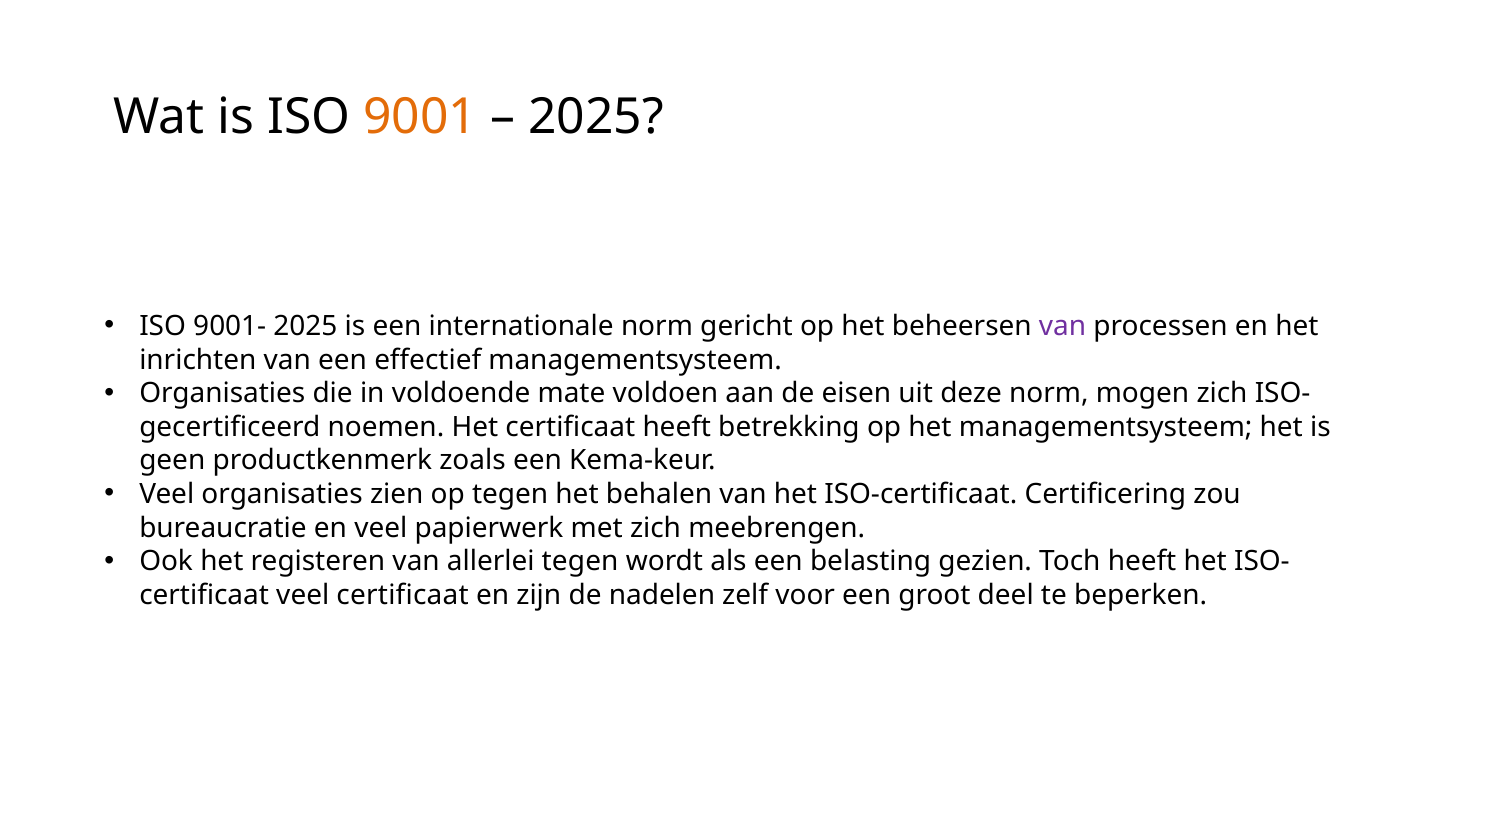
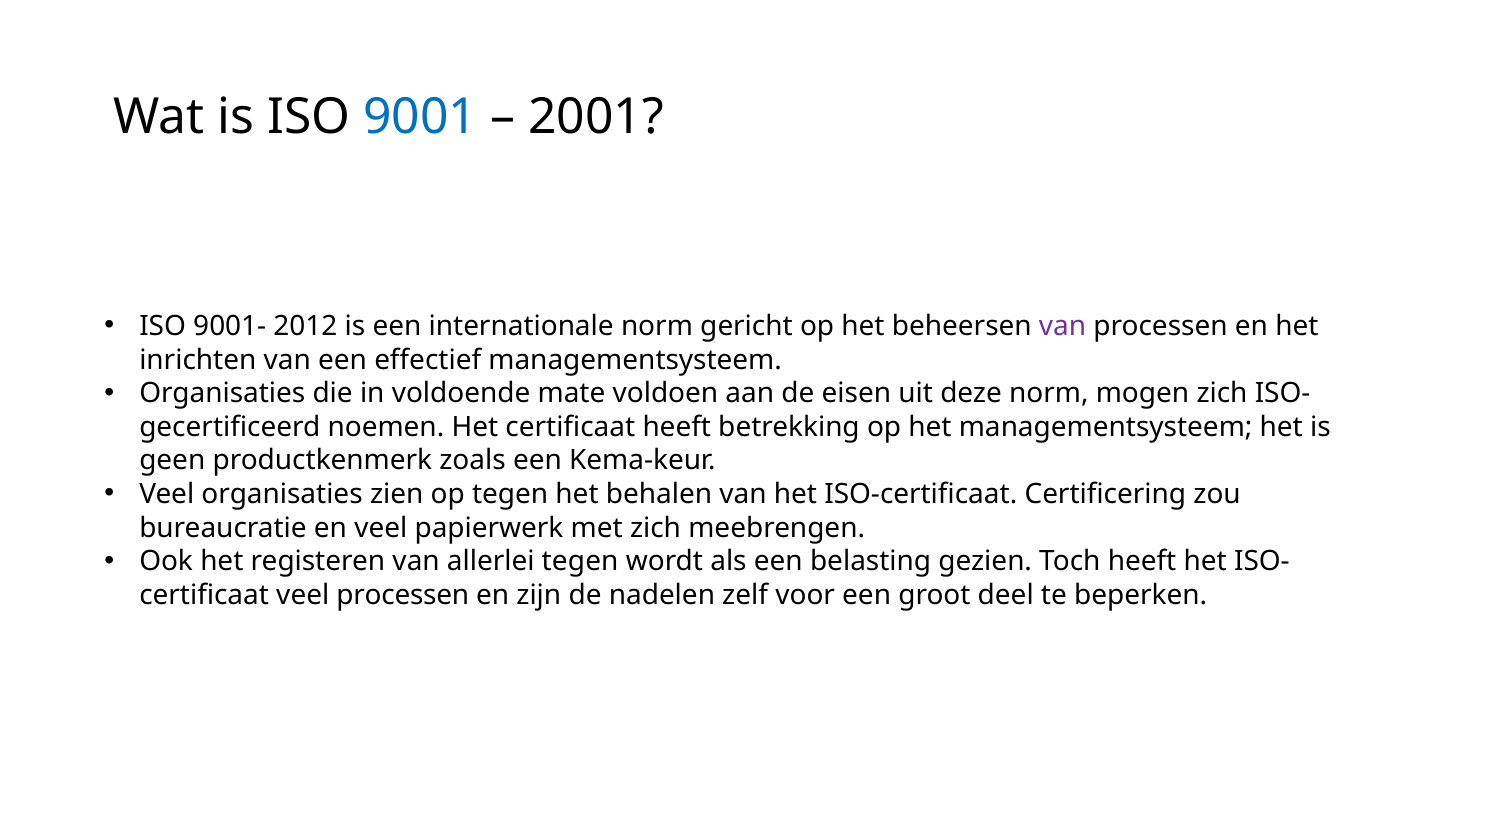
9001 colour: orange -> blue
2025 at (596, 117): 2025 -> 2001
9001- 2025: 2025 -> 2012
veel certificaat: certificaat -> processen
